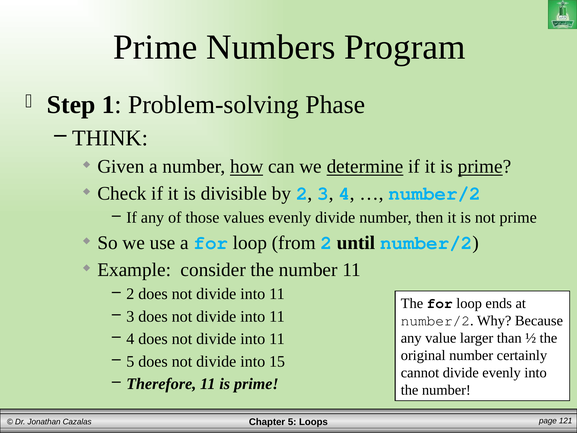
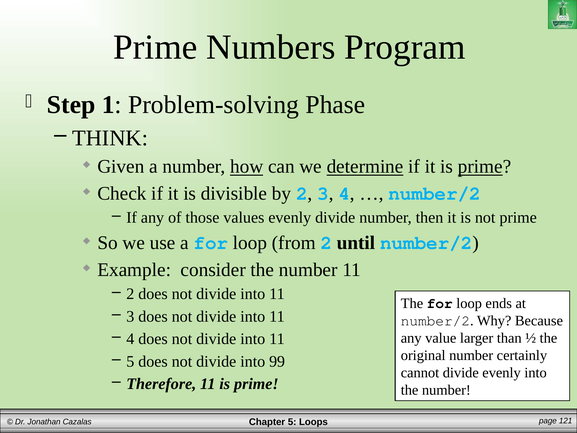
15: 15 -> 99
